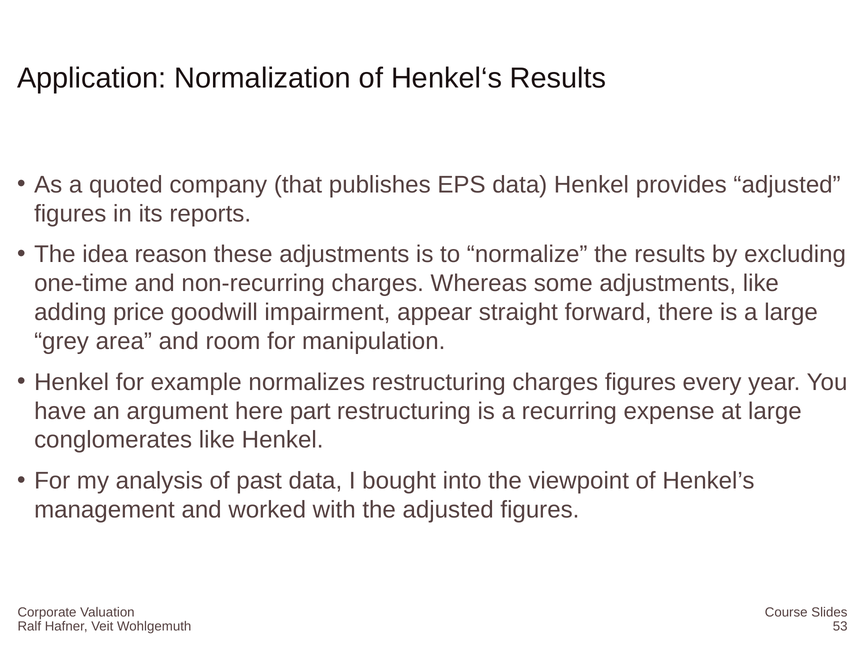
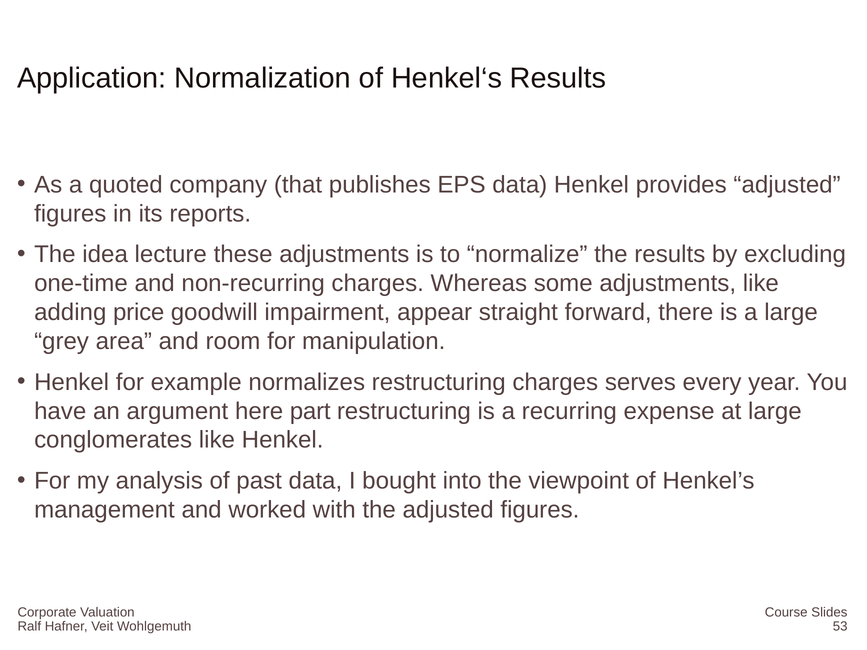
reason: reason -> lecture
charges figures: figures -> serves
